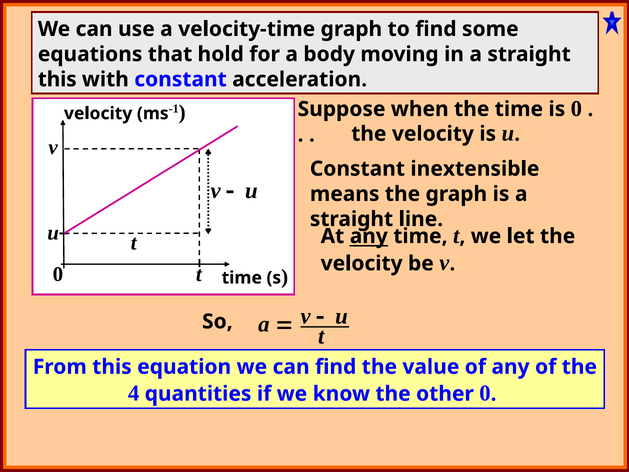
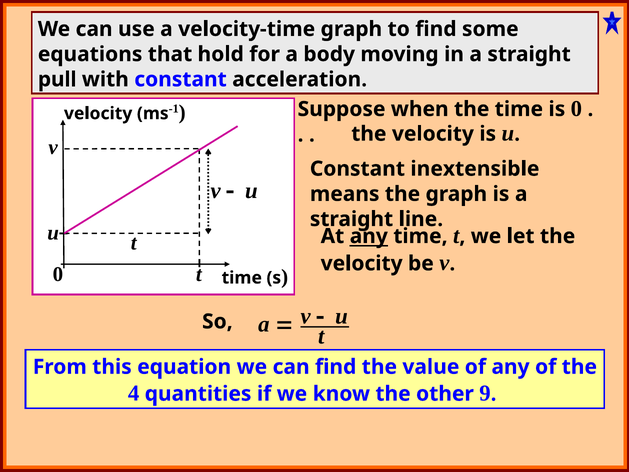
this at (57, 79): this -> pull
other 0: 0 -> 9
